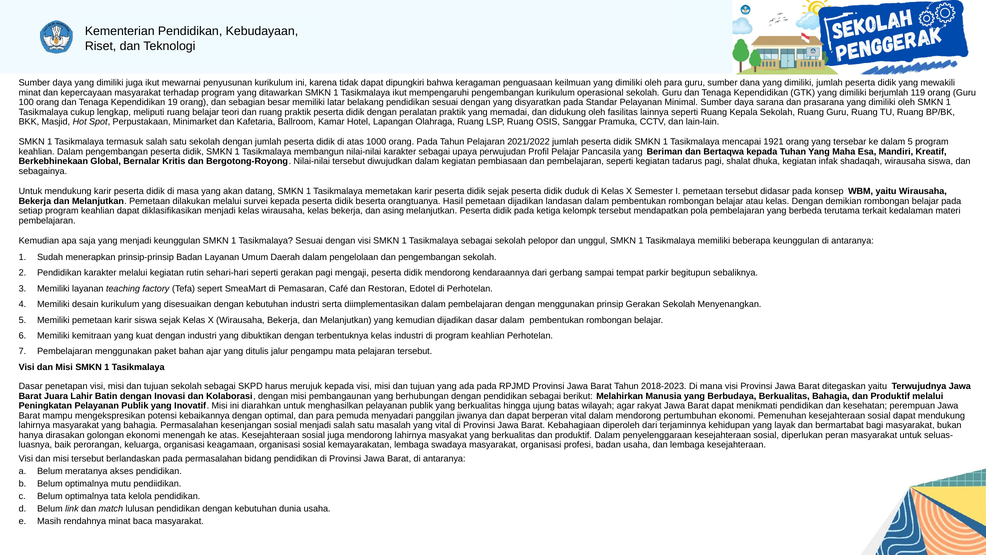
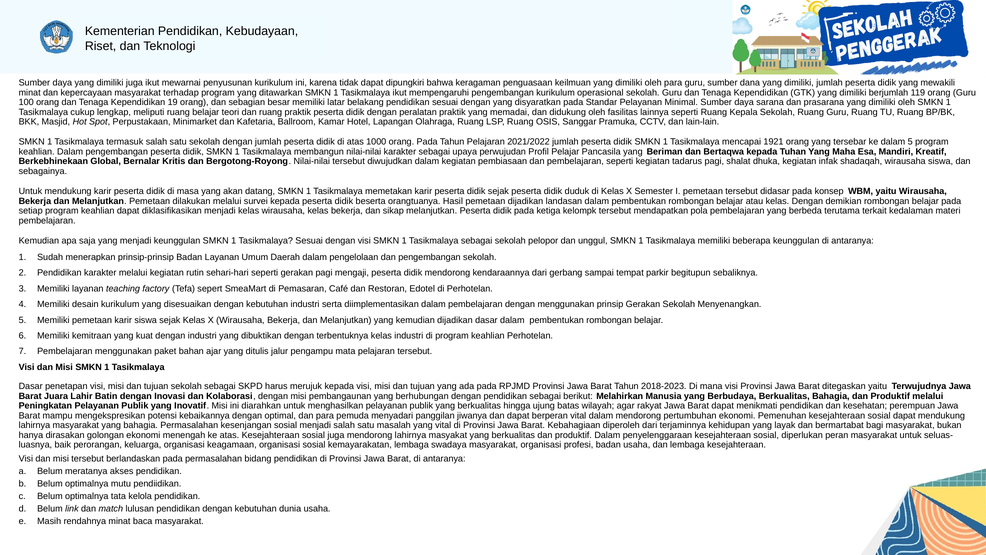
asing: asing -> sikap
